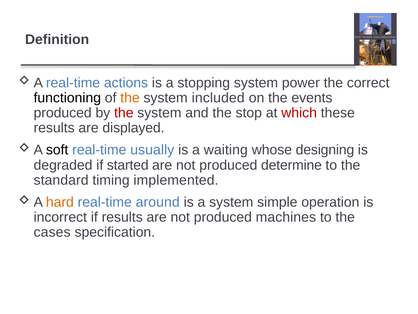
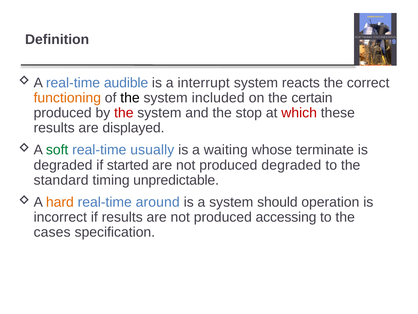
actions: actions -> audible
stopping: stopping -> interrupt
power: power -> reacts
functioning colour: black -> orange
the at (130, 98) colour: orange -> black
events: events -> certain
soft colour: black -> green
designing: designing -> terminate
produced determine: determine -> degraded
implemented: implemented -> unpredictable
simple: simple -> should
machines: machines -> accessing
